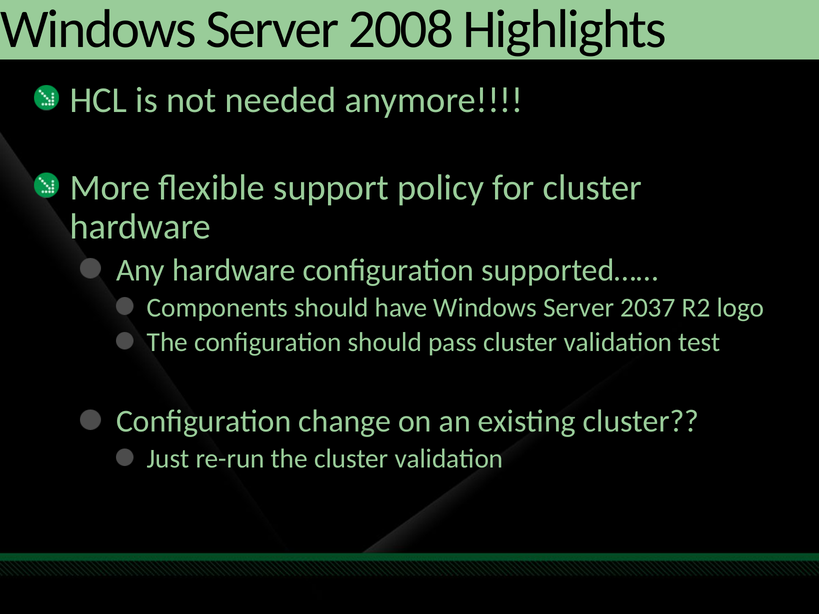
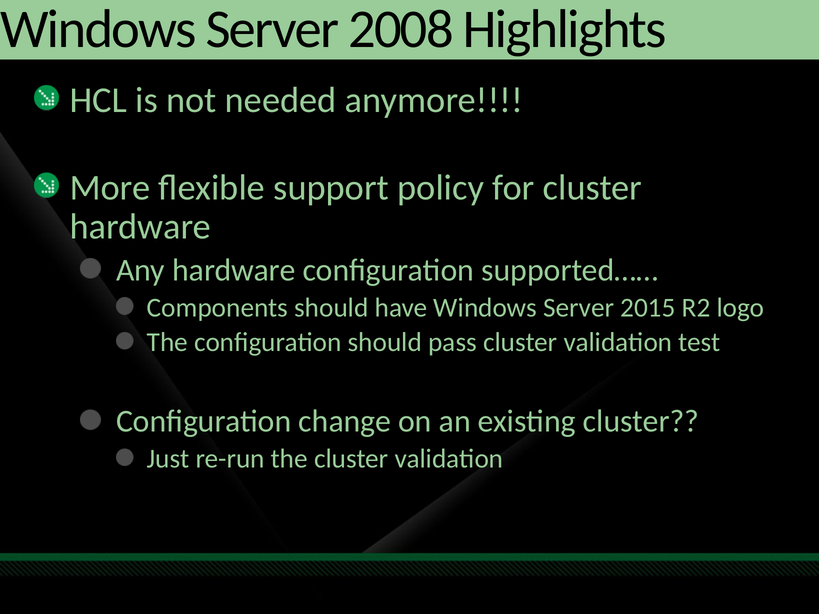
2037: 2037 -> 2015
